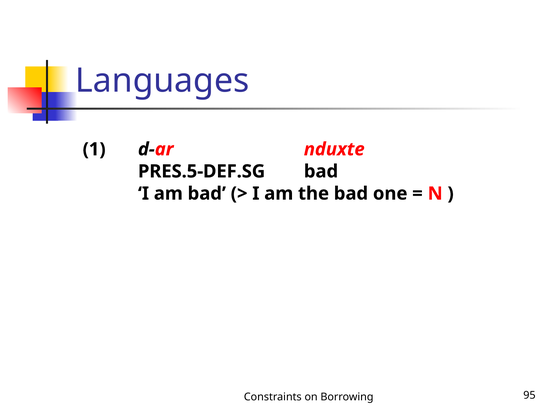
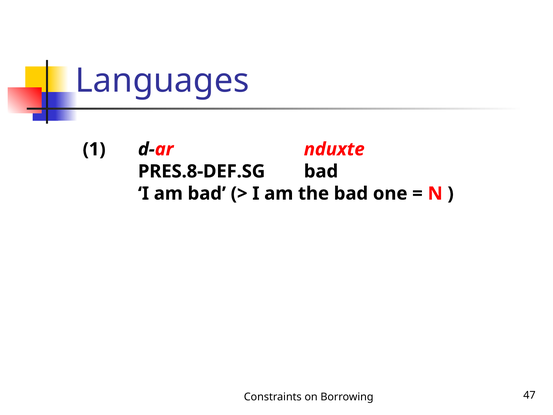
PRES.5-DEF.SG: PRES.5-DEF.SG -> PRES.8-DEF.SG
95: 95 -> 47
